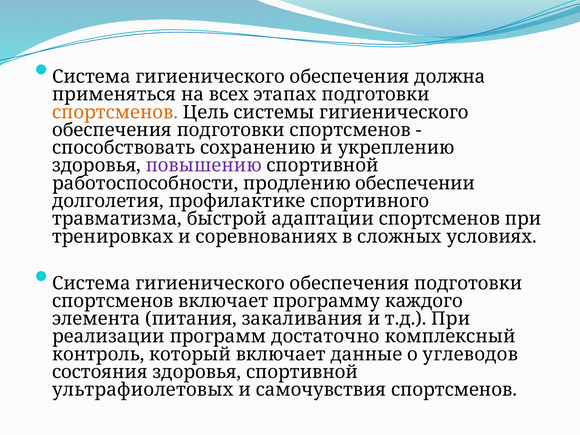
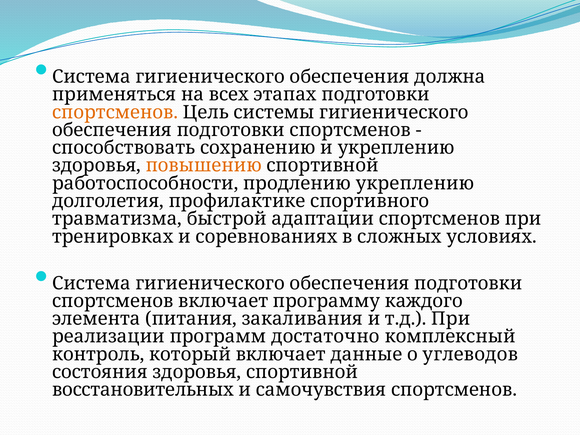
повышению colour: purple -> orange
продлению обеспечении: обеспечении -> укреплению
ультрафиолетовых: ультрафиолетовых -> восстановительных
